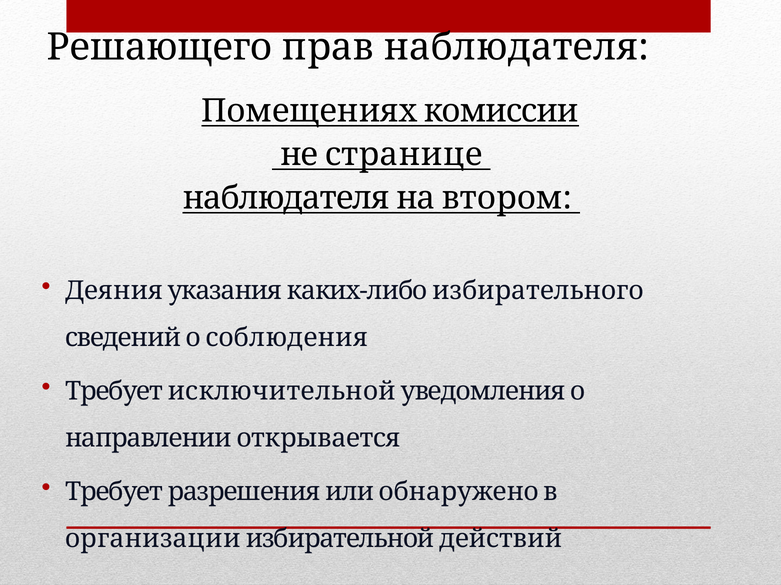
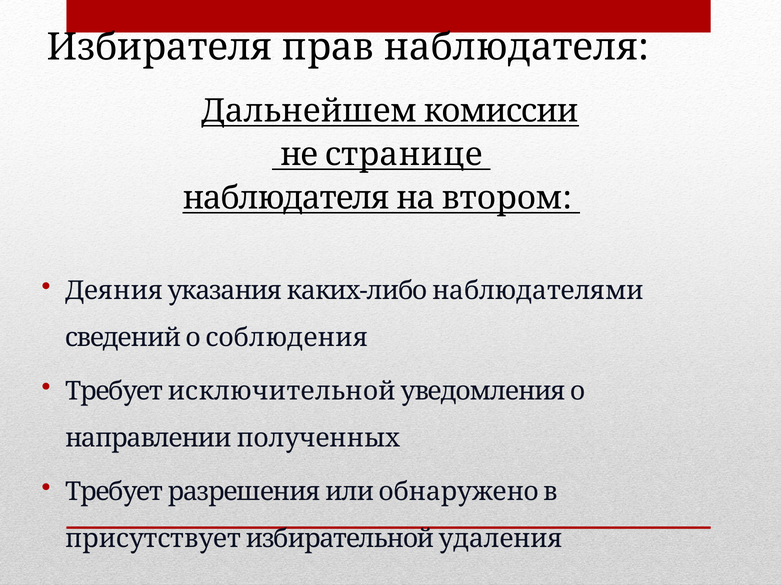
Решающего: Решающего -> Избирателя
Помещениях: Помещениях -> Дальнейшем
избирательного: избирательного -> наблюдателями
открывается: открывается -> полученных
организации: организации -> присутствует
действий: действий -> удаления
